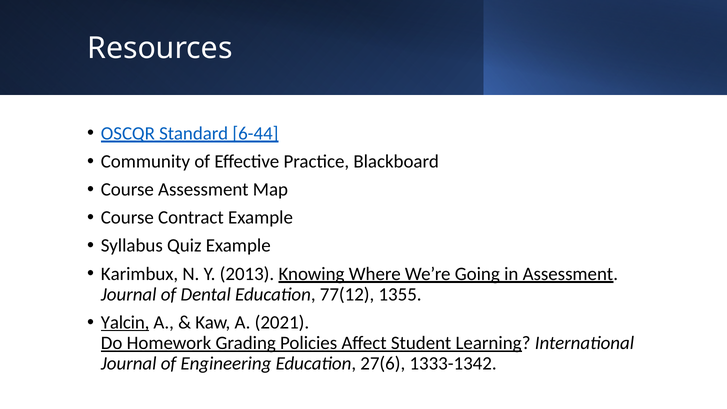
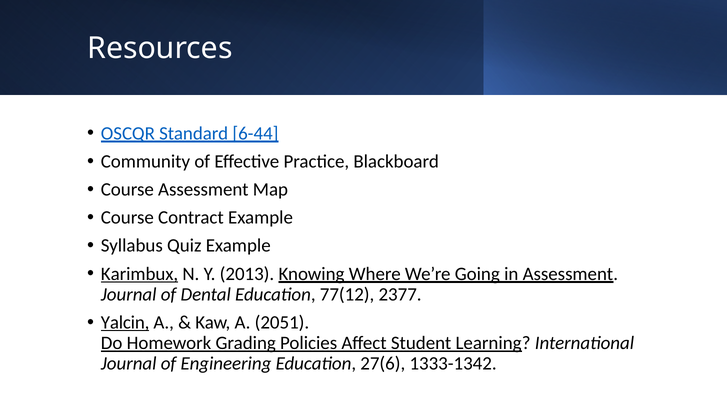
Karimbux underline: none -> present
1355: 1355 -> 2377
2021: 2021 -> 2051
